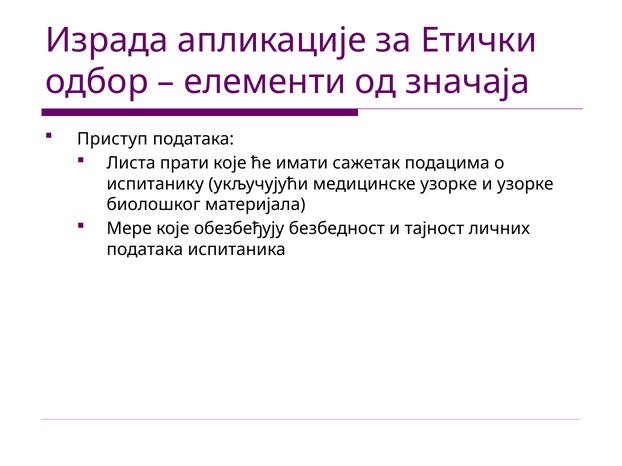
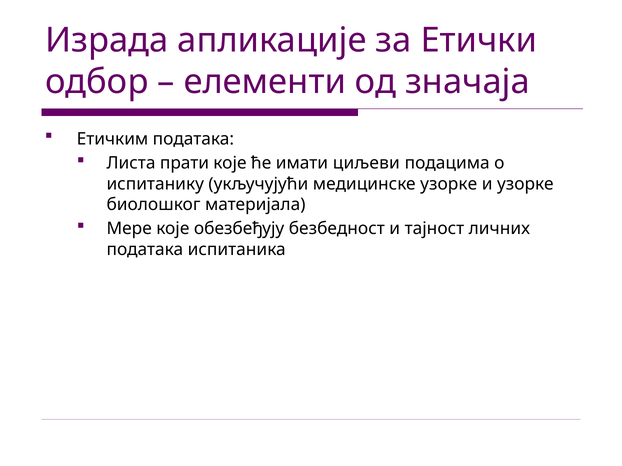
Приступ: Приступ -> Етичким
сажетак: сажетак -> циљеви
